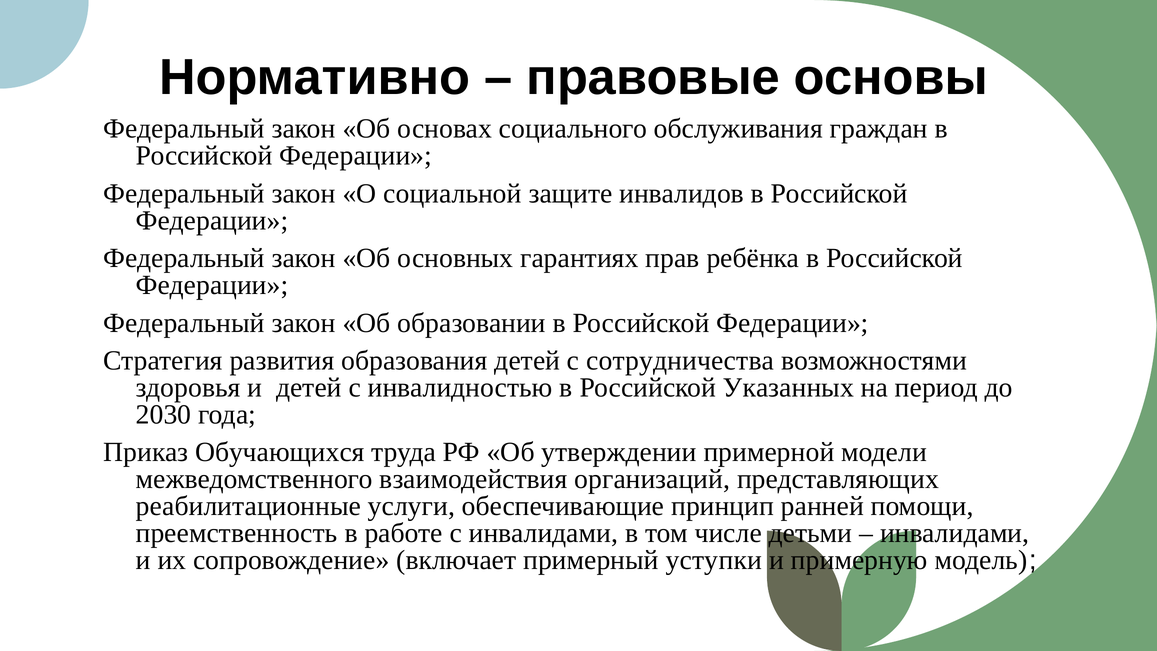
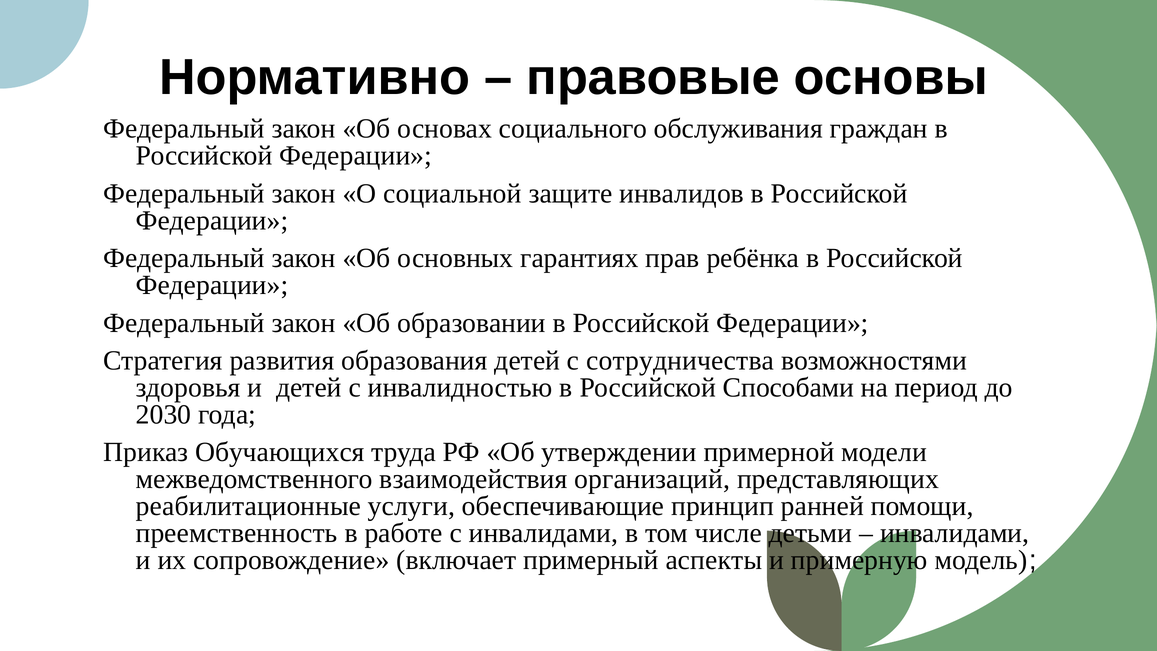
Указанных: Указанных -> Способами
уступки: уступки -> аспекты
